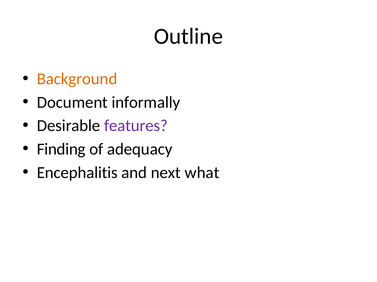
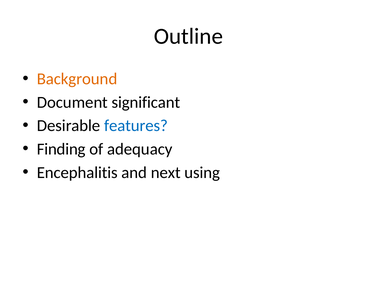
informally: informally -> significant
features colour: purple -> blue
what: what -> using
